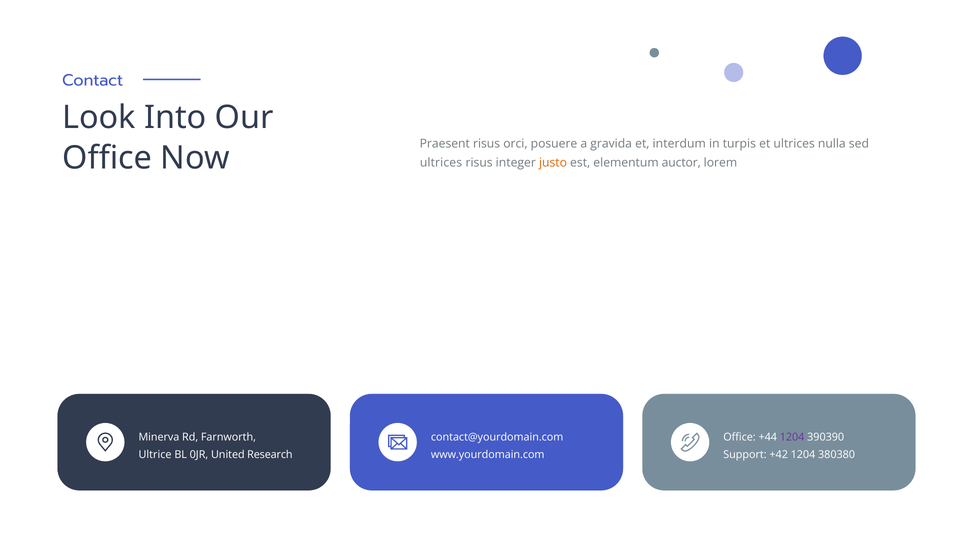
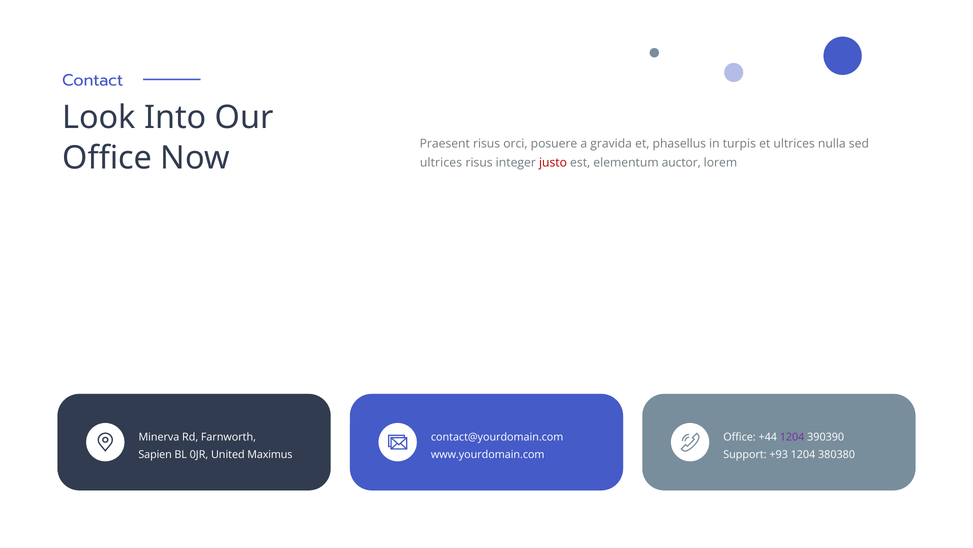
interdum: interdum -> phasellus
justo colour: orange -> red
Ultrice: Ultrice -> Sapien
Research: Research -> Maximus
+42: +42 -> +93
